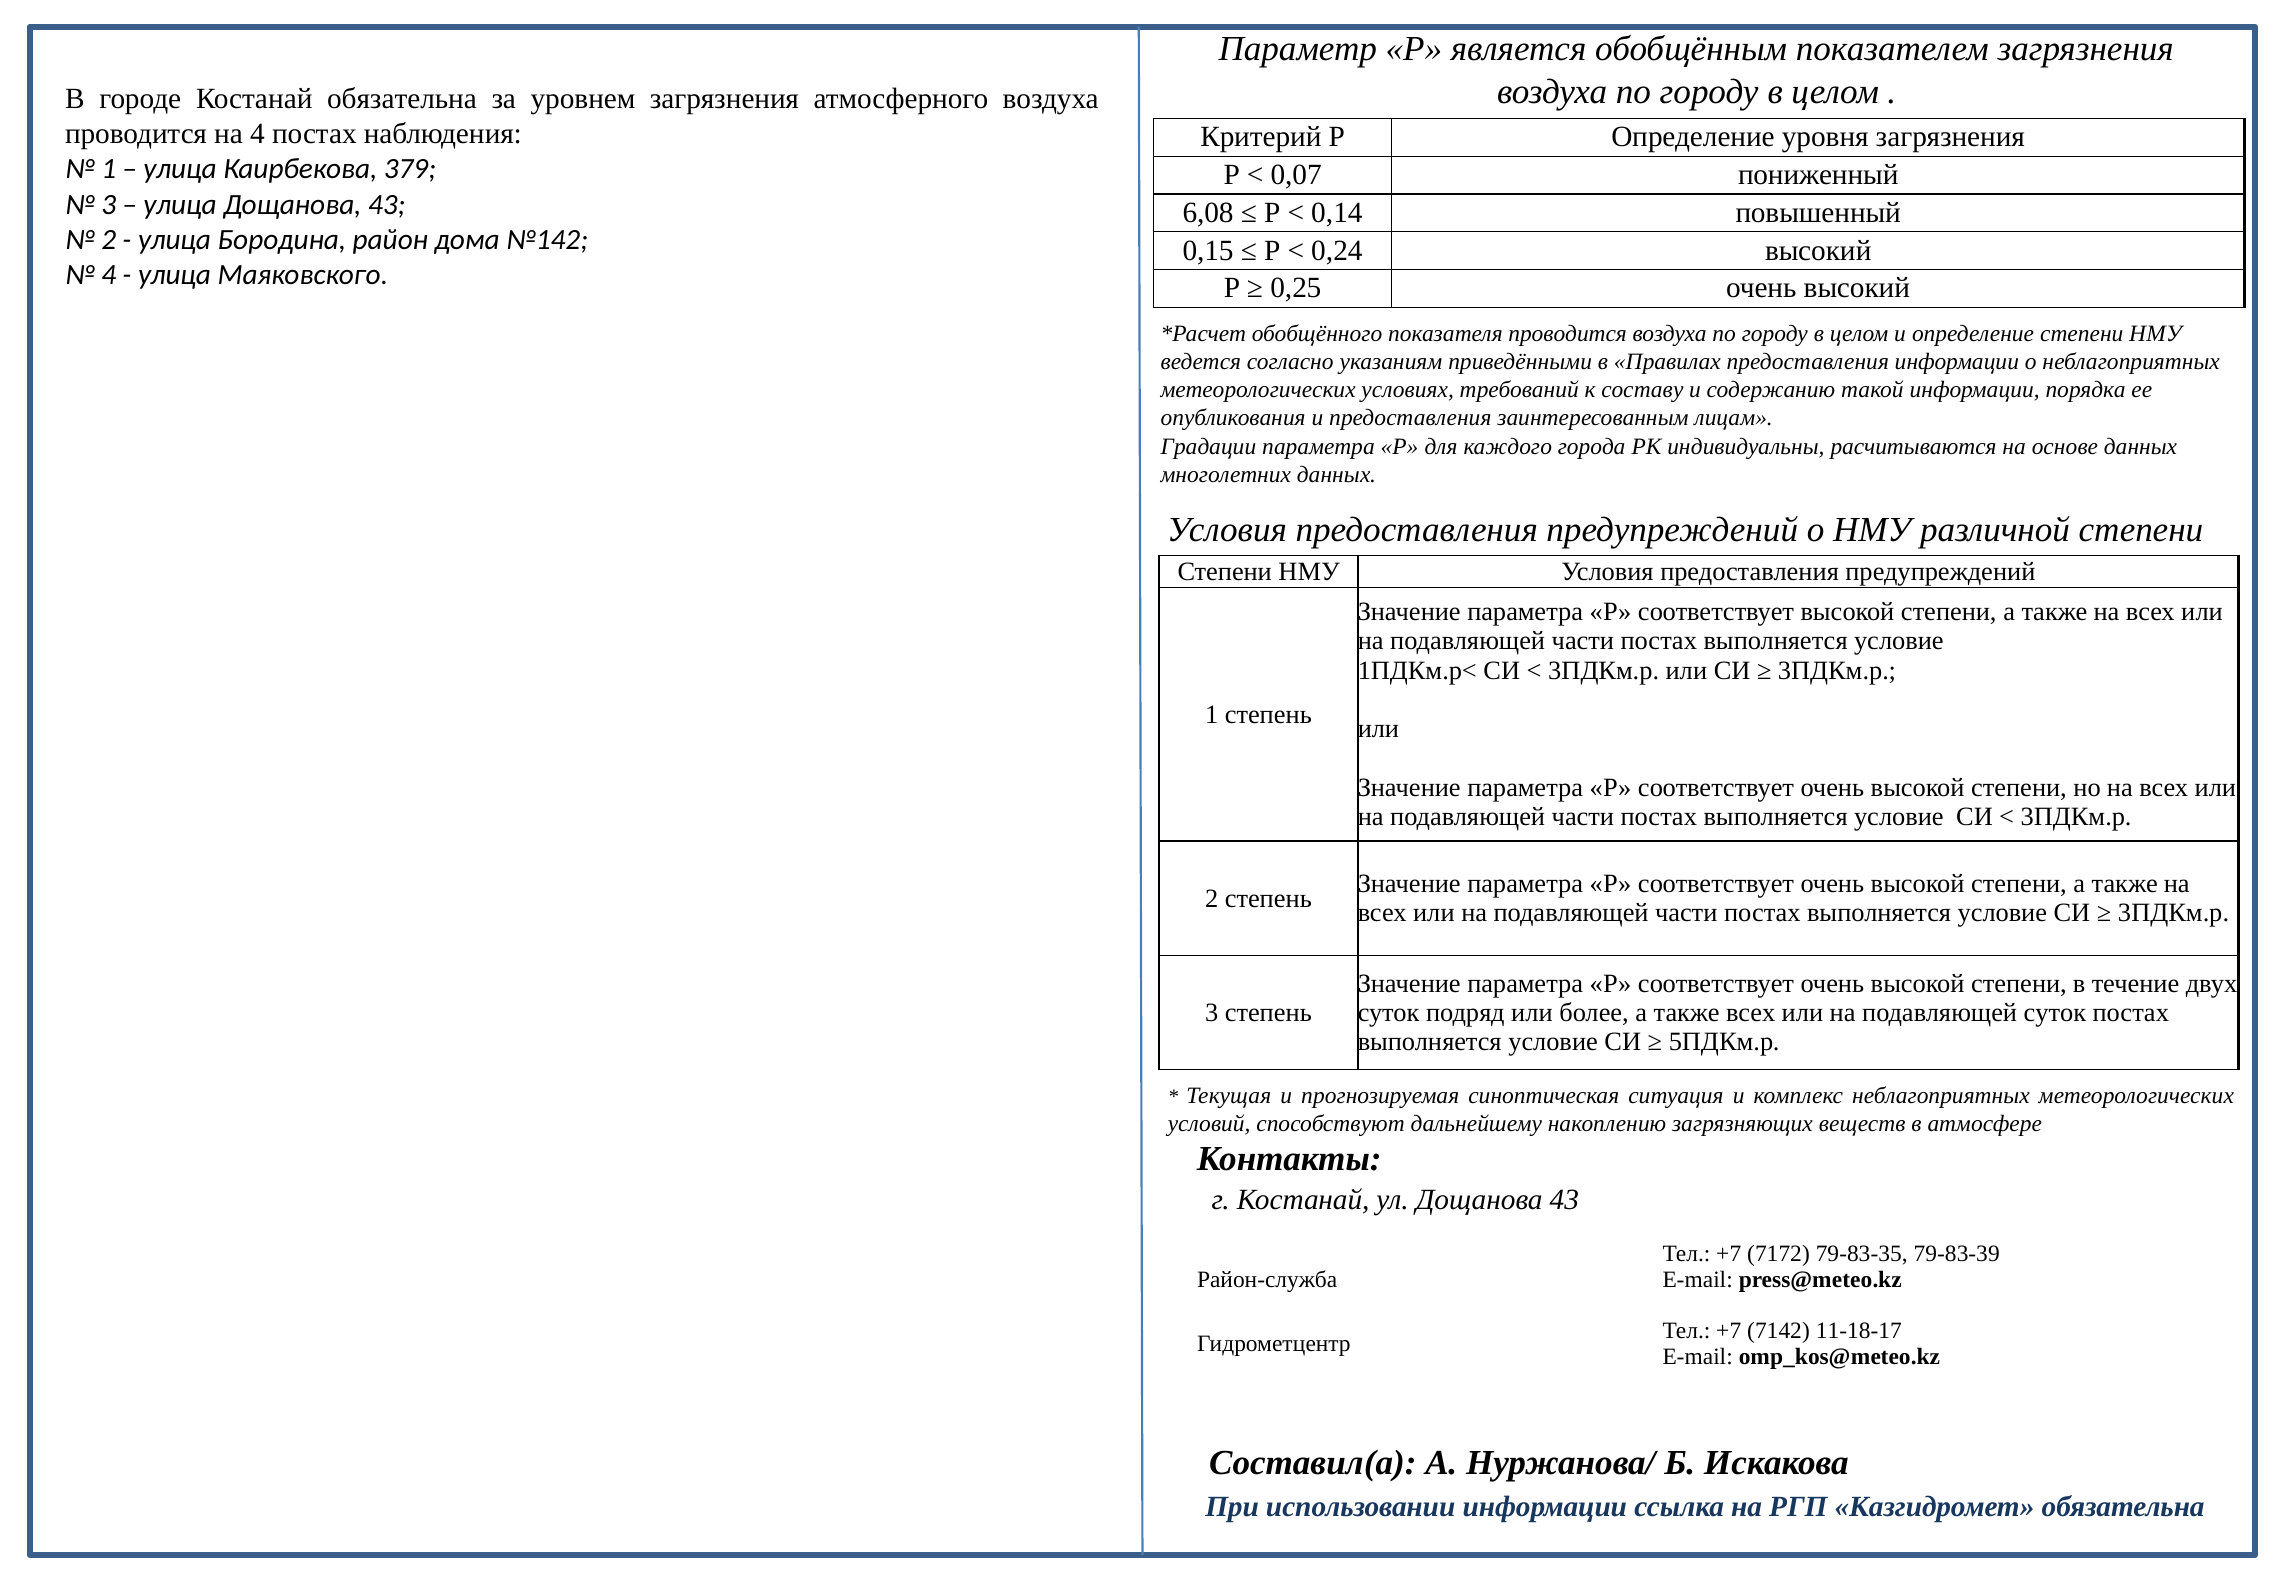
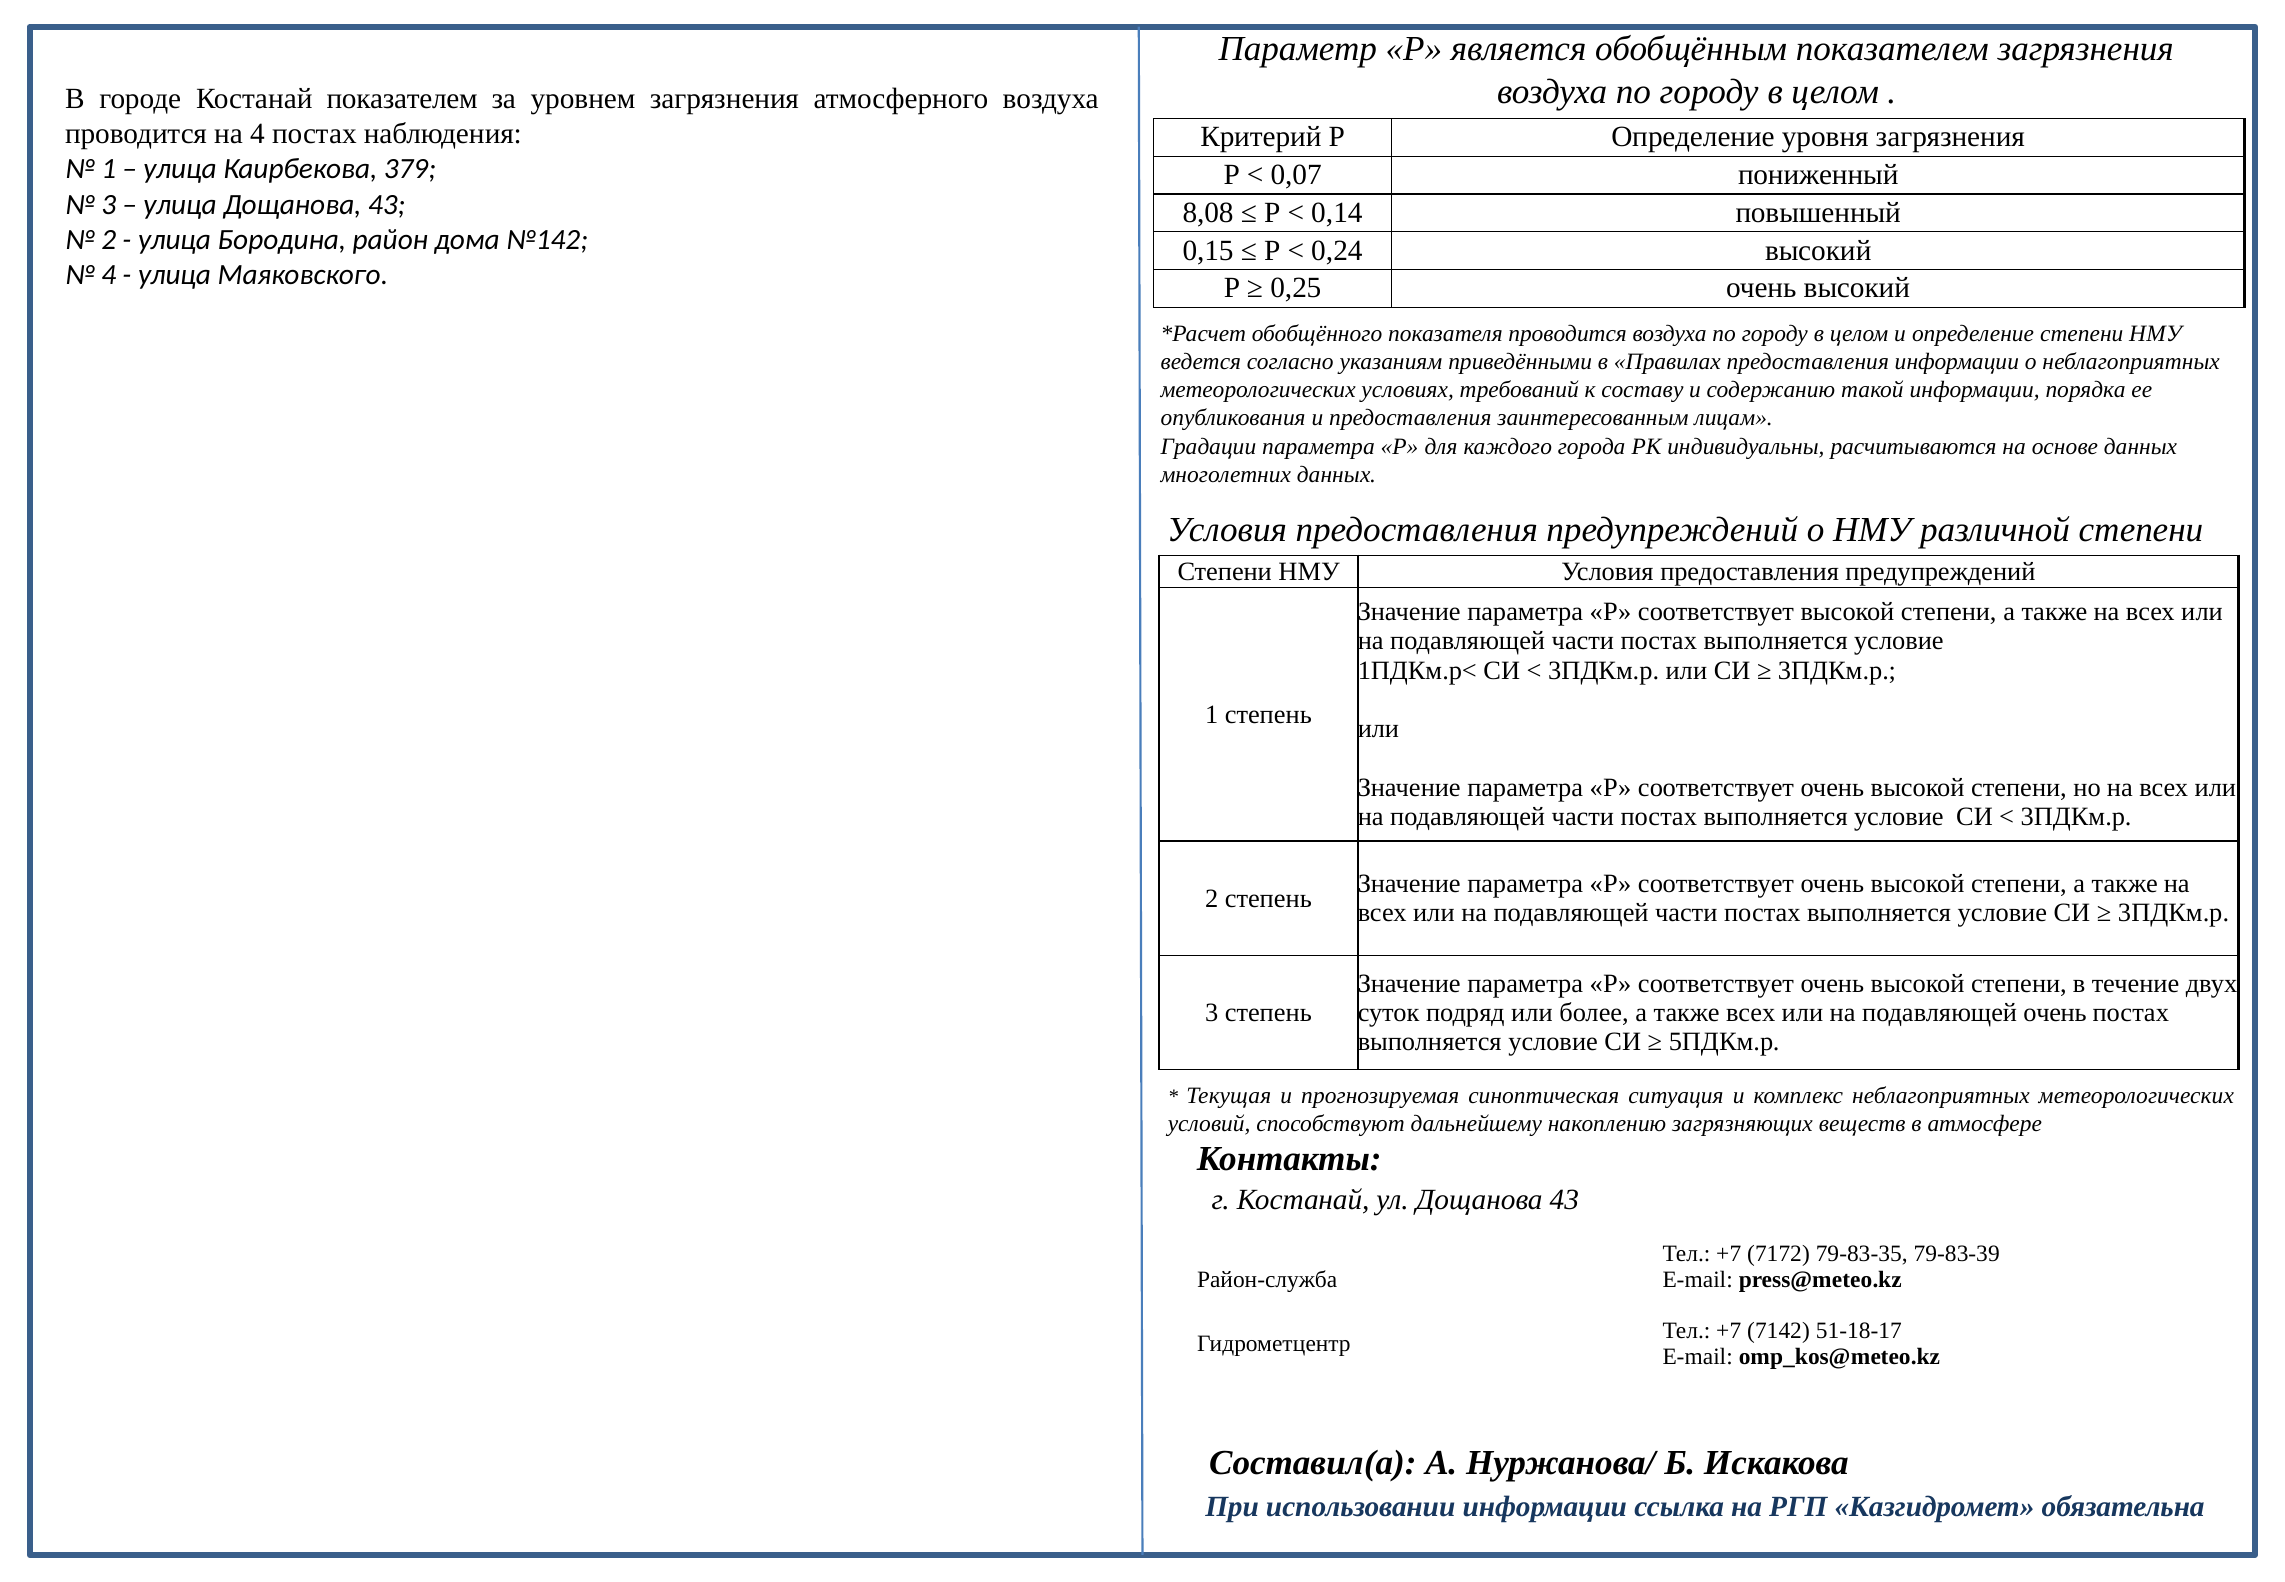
Костанай обязательна: обязательна -> показателем
6,08: 6,08 -> 8,08
подавляющей суток: суток -> очень
11-18-17: 11-18-17 -> 51-18-17
